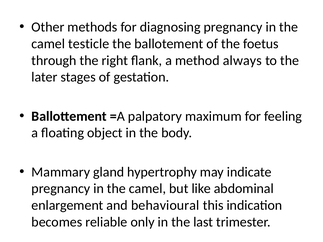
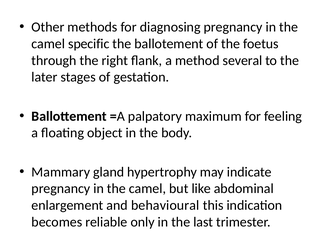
testicle: testicle -> specific
always: always -> several
